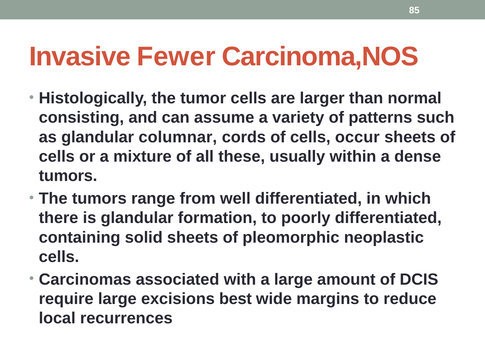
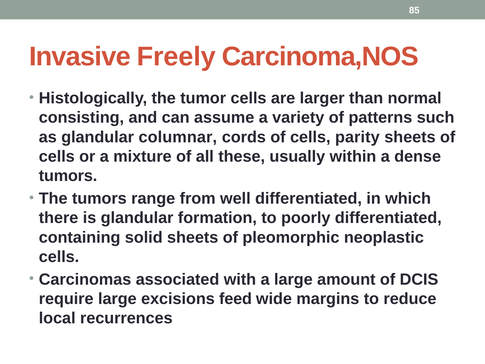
Fewer: Fewer -> Freely
occur: occur -> parity
best: best -> feed
